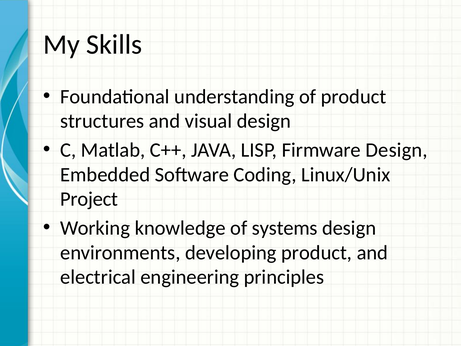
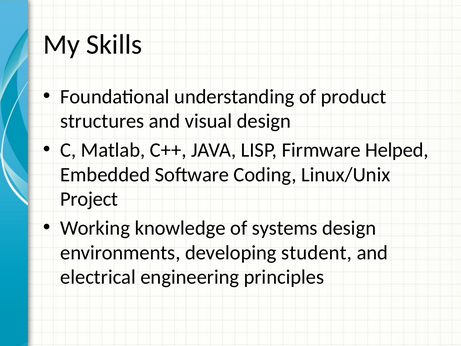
Firmware Design: Design -> Helped
developing product: product -> student
